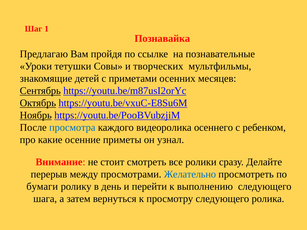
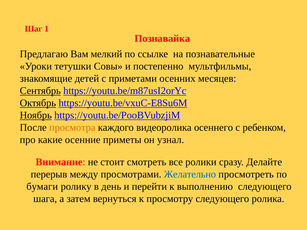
пройдя: пройдя -> мелкий
творческих: творческих -> постепенно
просмотра colour: blue -> orange
